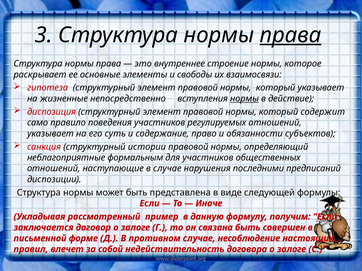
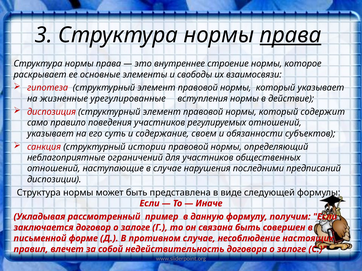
непосредственно: непосредственно -> урегулированные
нормы at (244, 99) underline: present -> none
право: право -> своем
формальным: формальным -> ограничений
